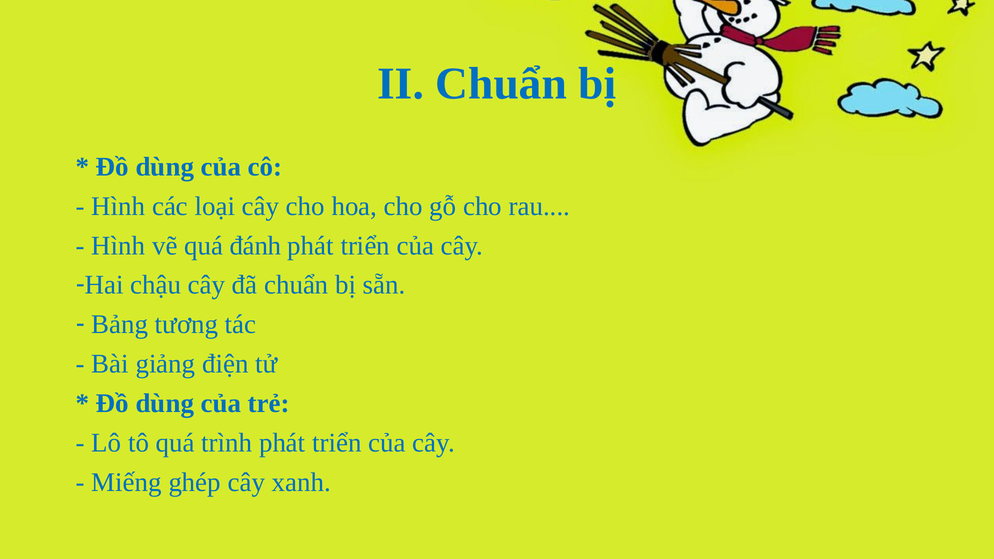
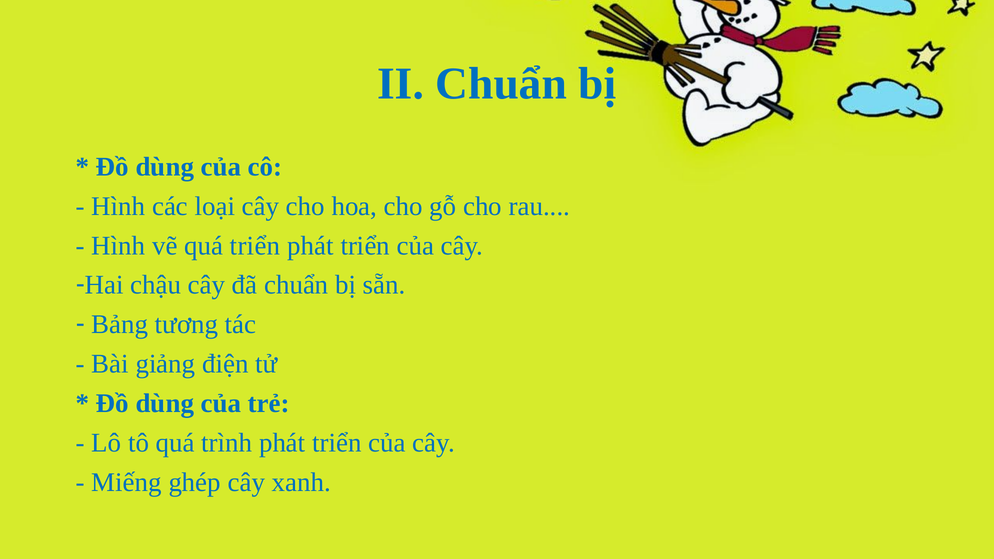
quá đánh: đánh -> triển
